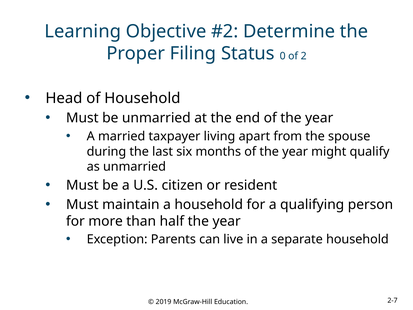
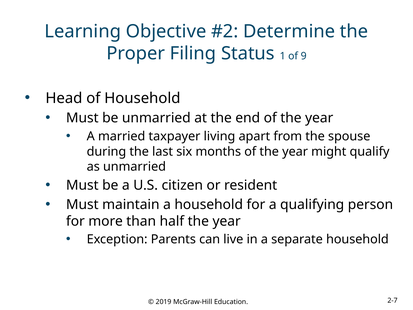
0: 0 -> 1
2: 2 -> 9
